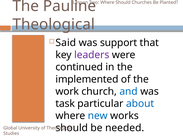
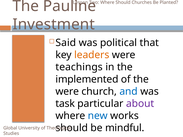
Theological at (54, 24): Theological -> Investment
support: support -> political
leaders colour: purple -> orange
continued: continued -> teachings
work at (67, 92): work -> were
about colour: blue -> purple
needed: needed -> mindful
